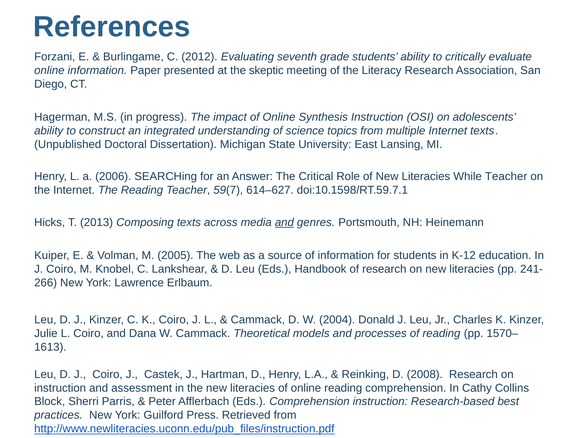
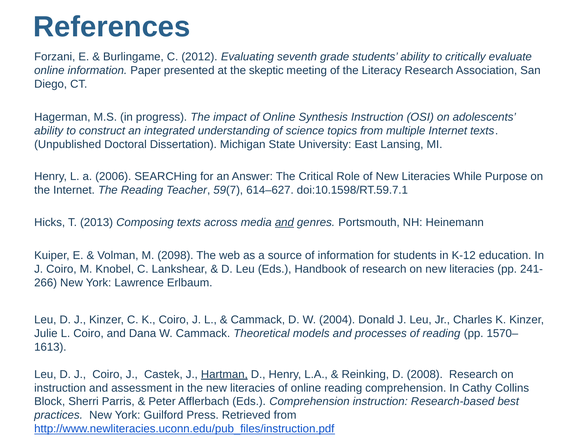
While Teacher: Teacher -> Purpose
2005: 2005 -> 2098
Hartman underline: none -> present
